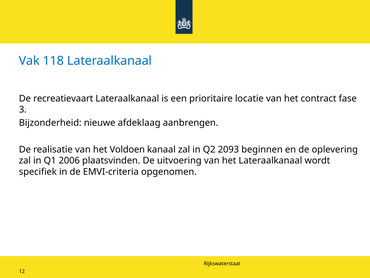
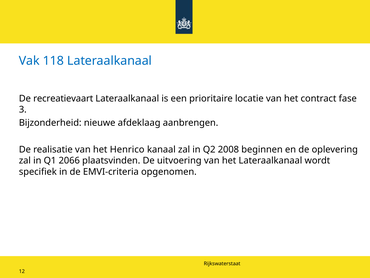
Voldoen: Voldoen -> Henrico
2093: 2093 -> 2008
2006: 2006 -> 2066
